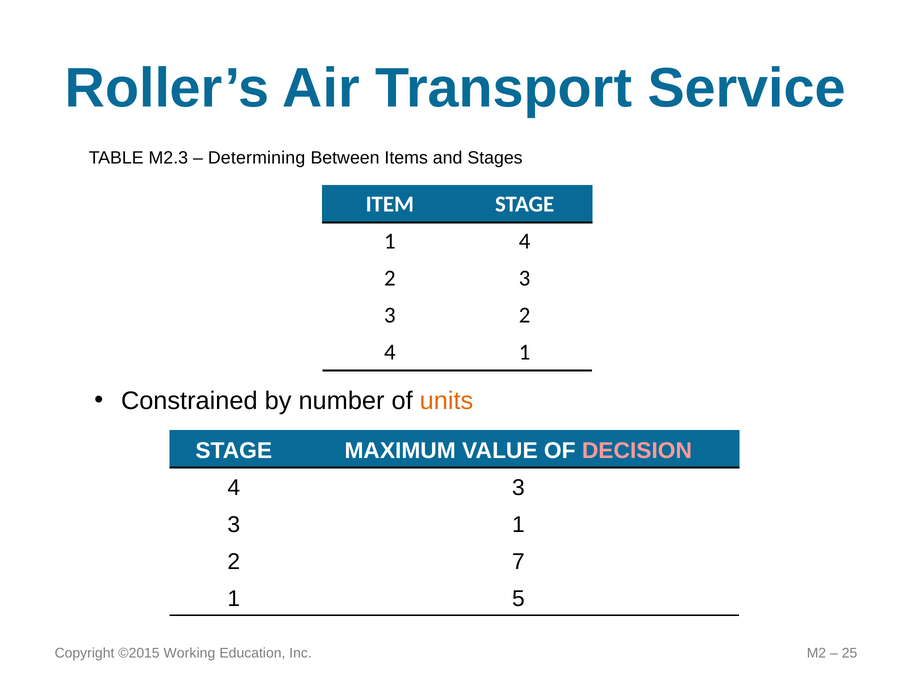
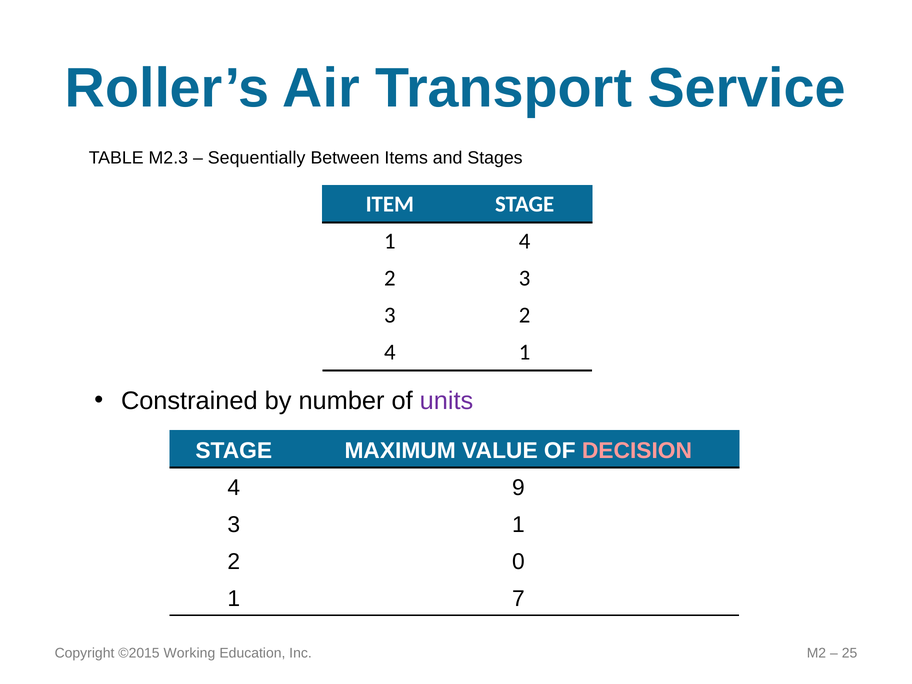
Determining: Determining -> Sequentially
units colour: orange -> purple
4 3: 3 -> 9
7: 7 -> 0
5: 5 -> 7
